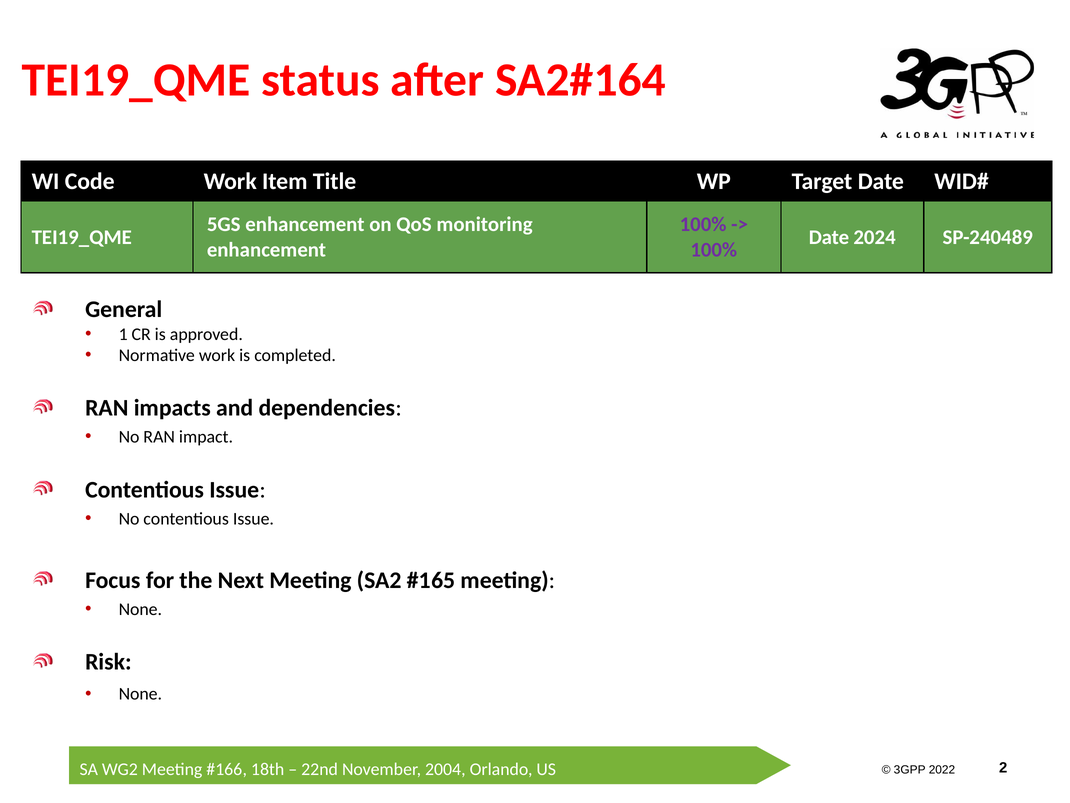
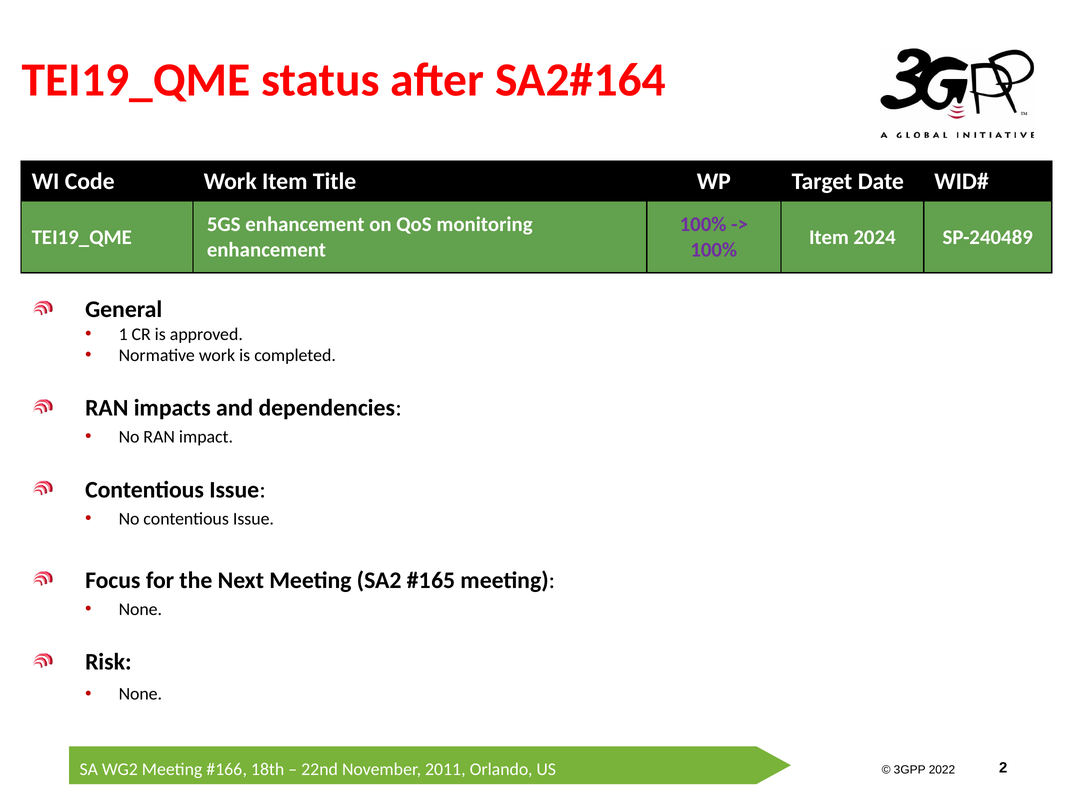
Date at (829, 237): Date -> Item
2004: 2004 -> 2011
